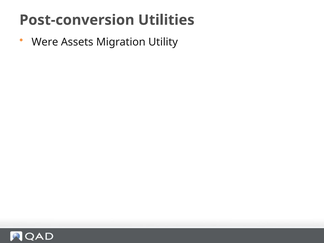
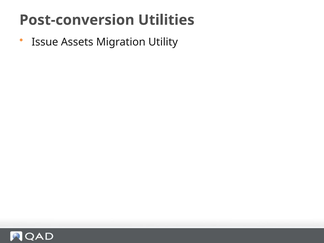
Were: Were -> Issue
